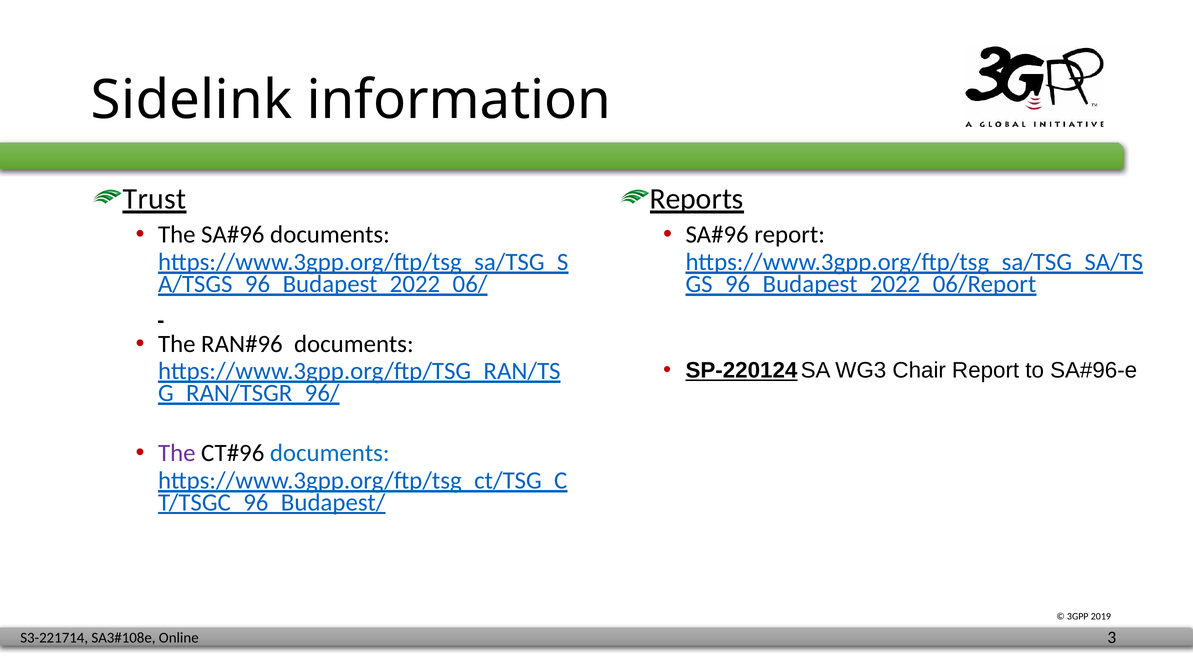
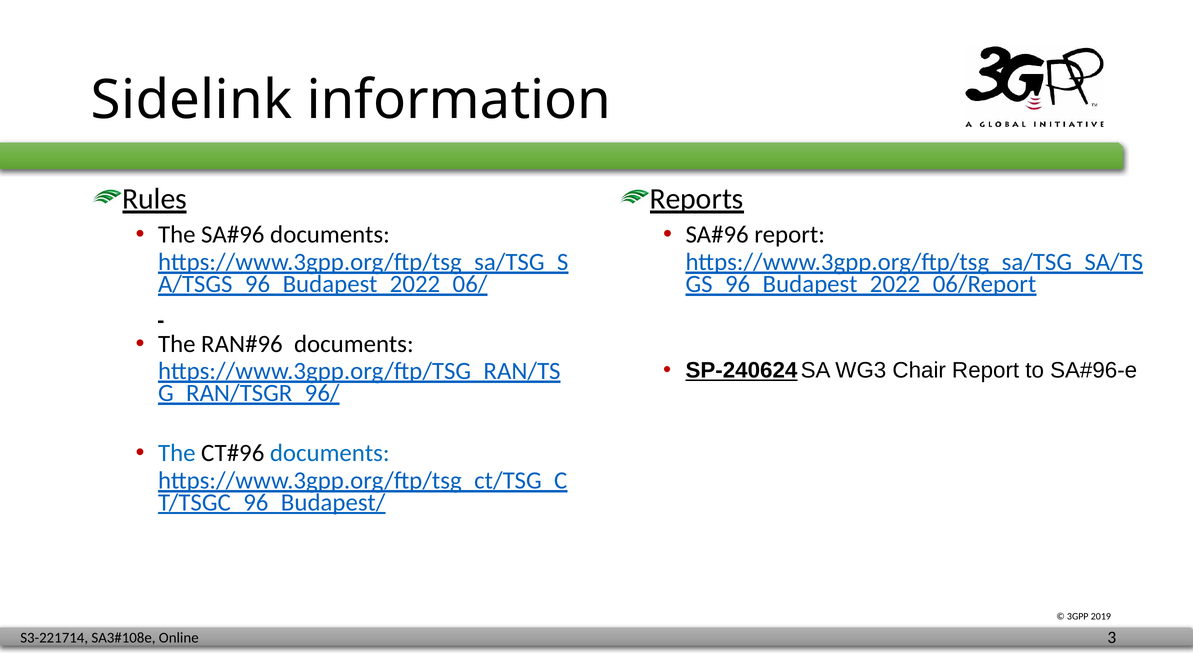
Trust: Trust -> Rules
SP-220124: SP-220124 -> SP-240624
The at (177, 453) colour: purple -> blue
